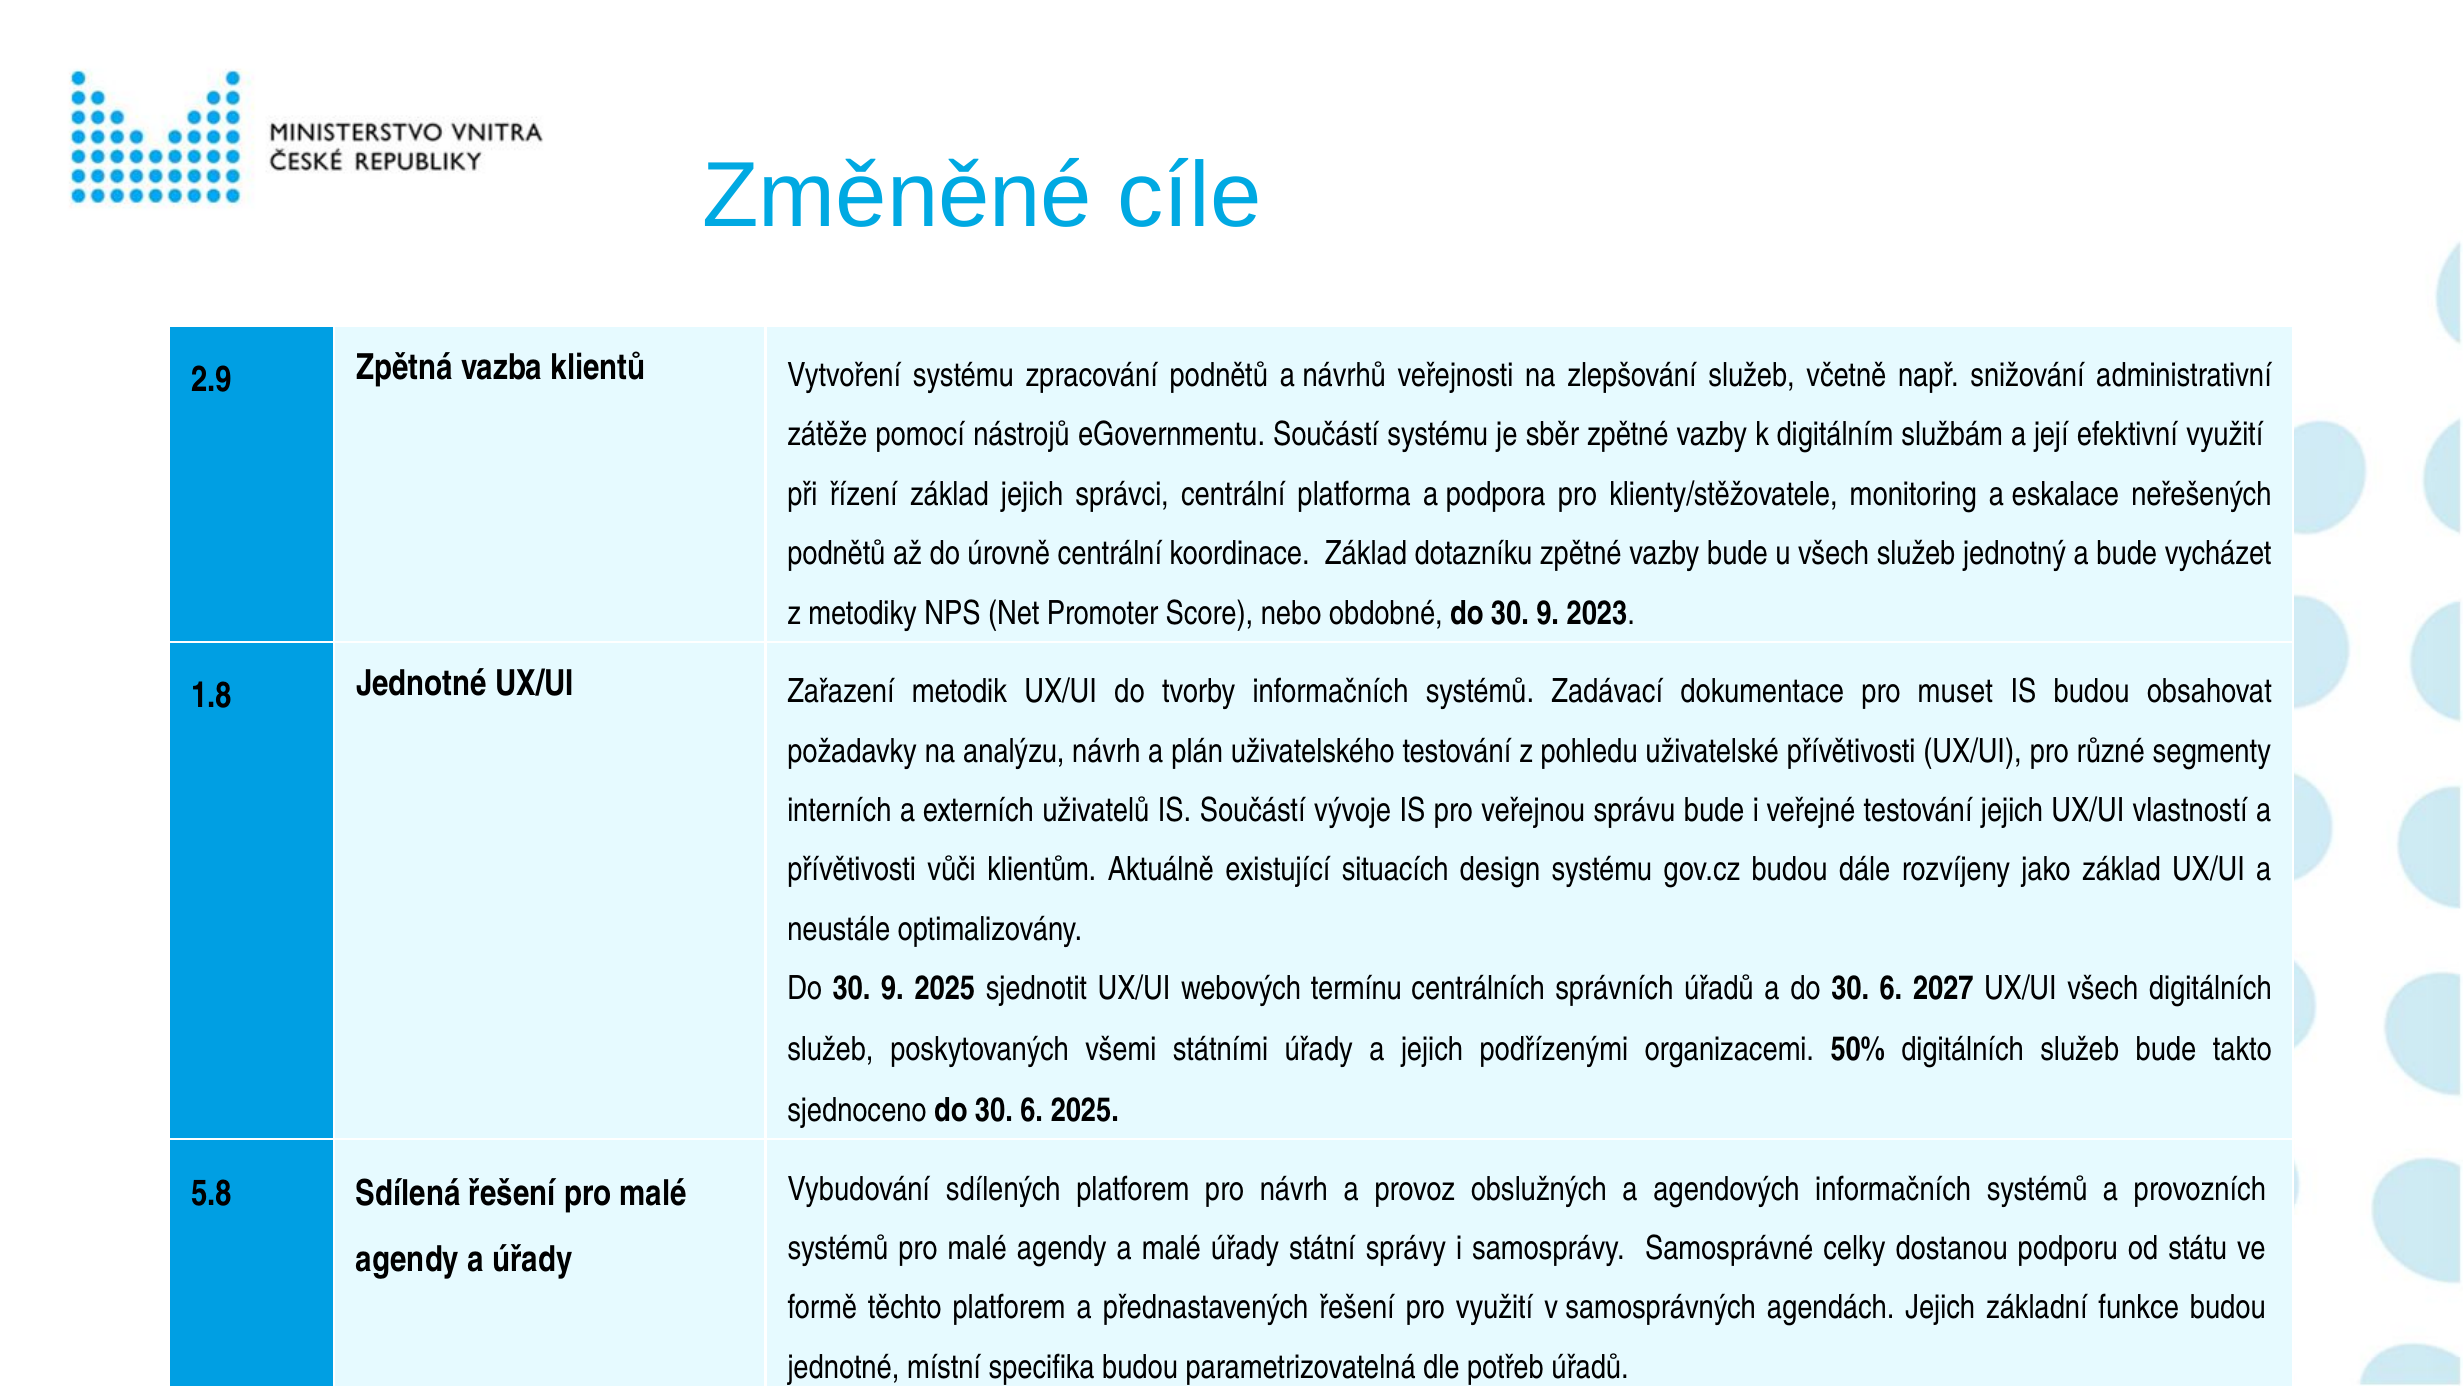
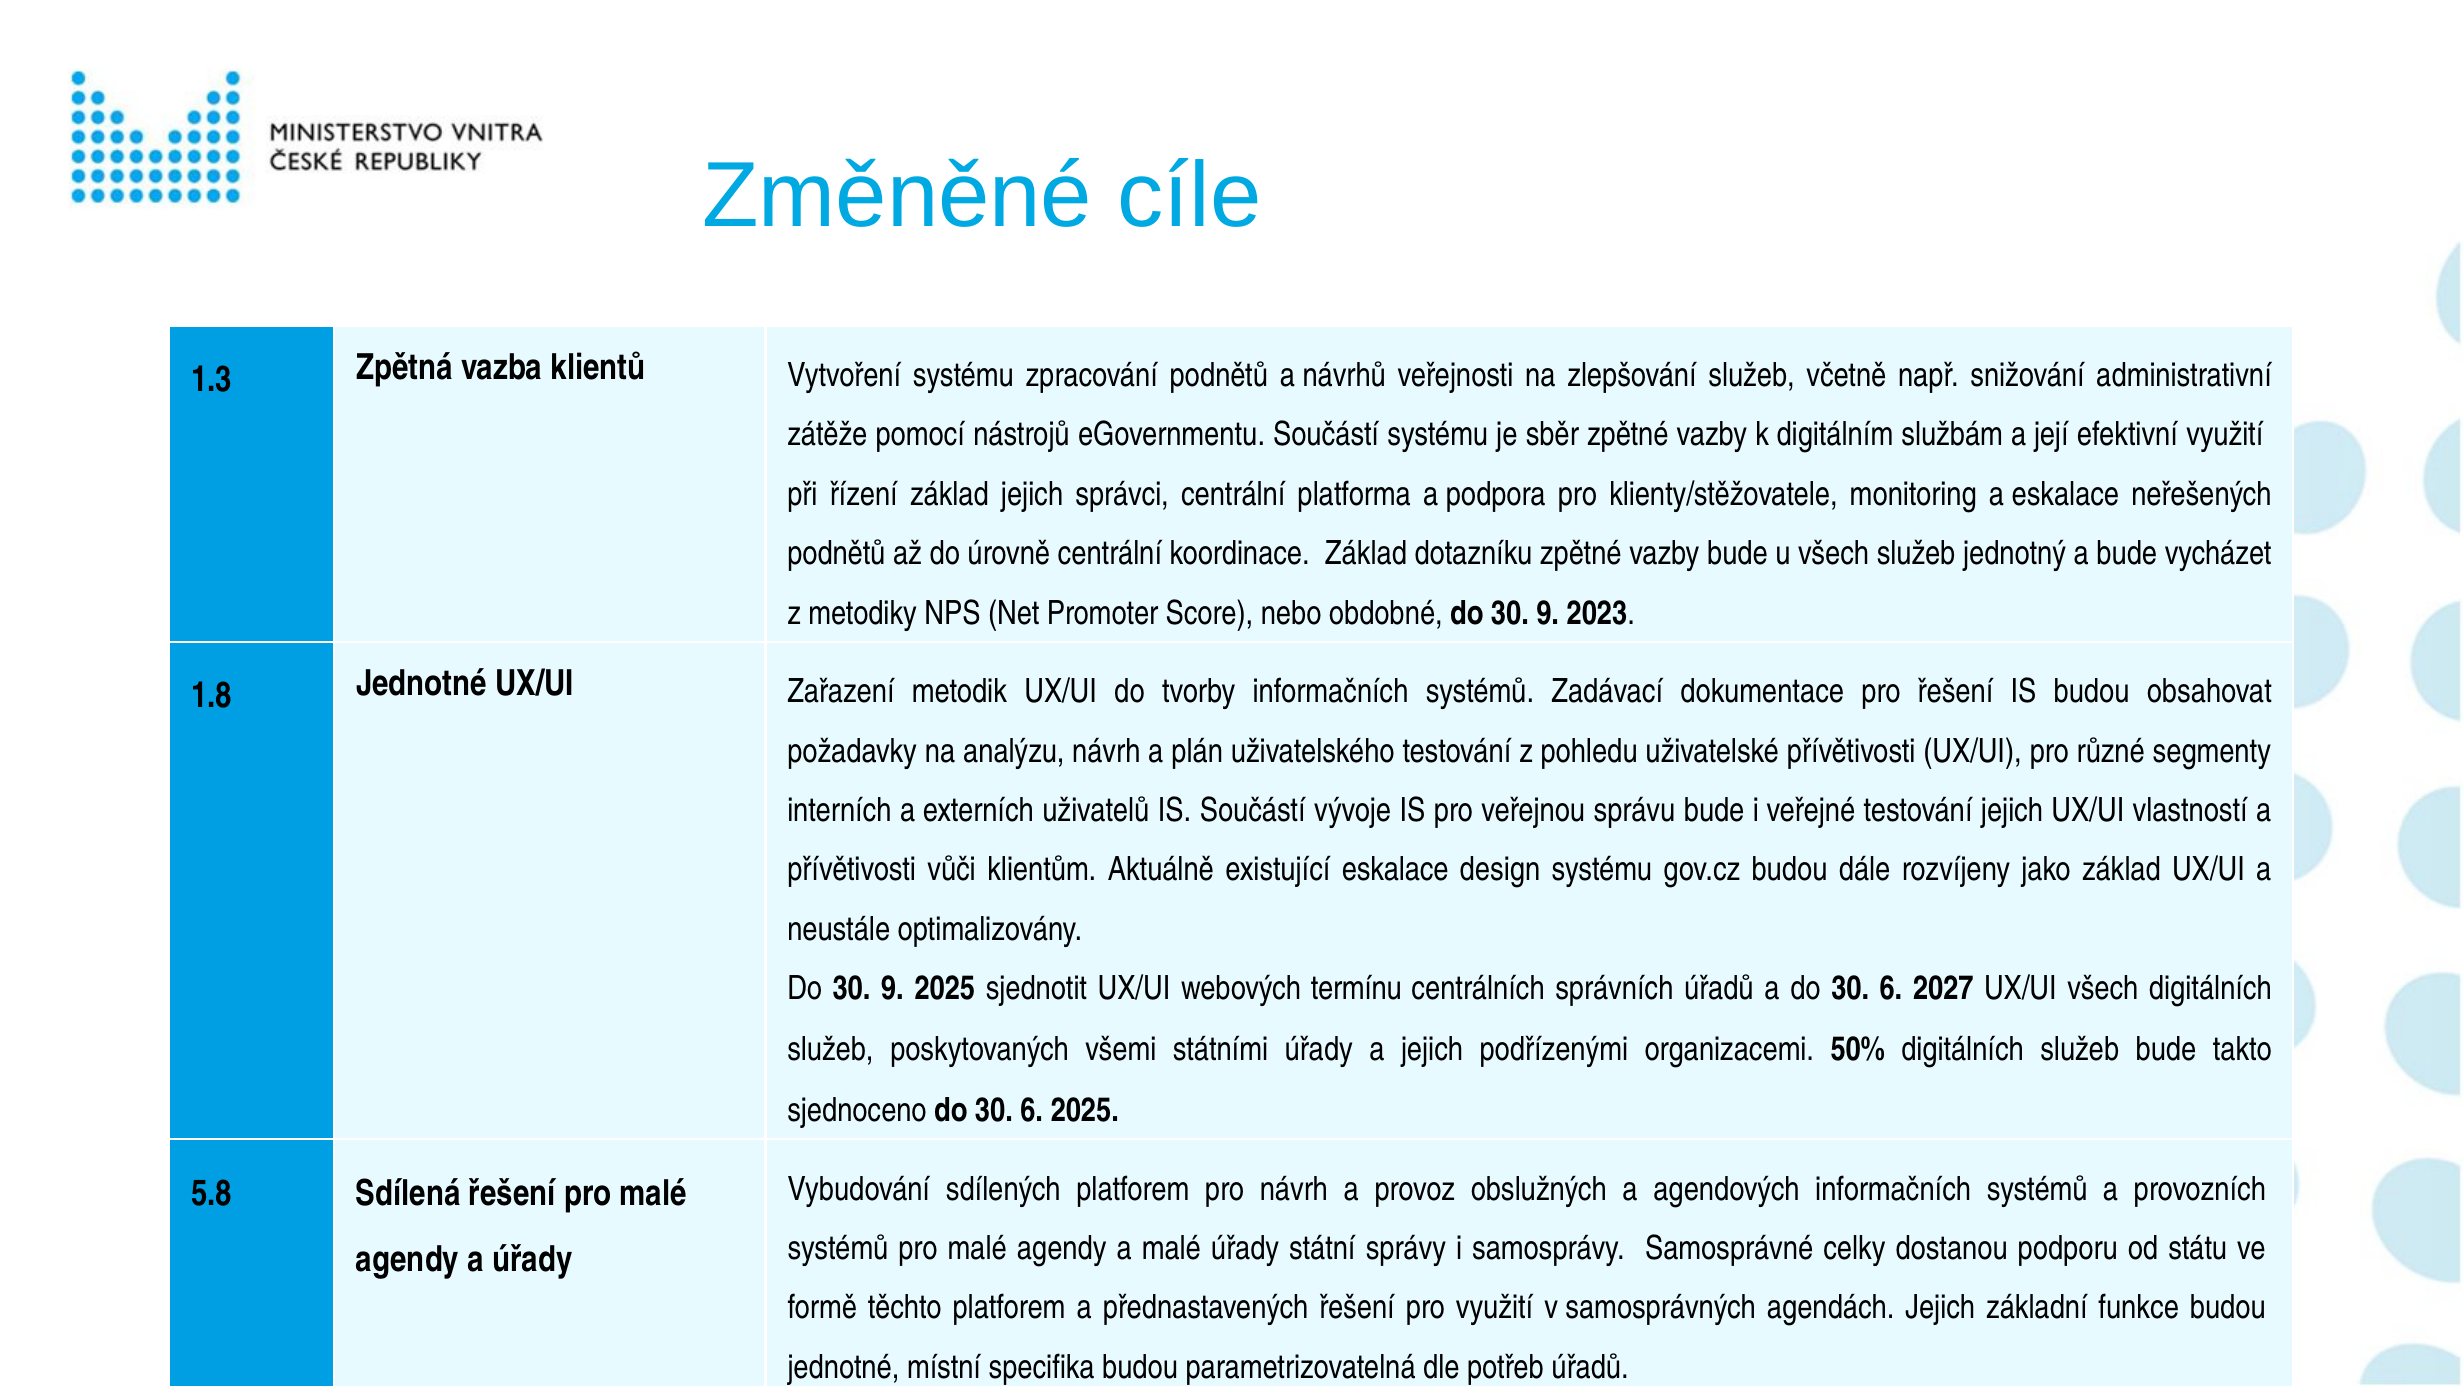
2.9: 2.9 -> 1.3
pro muset: muset -> řešení
existující situacích: situacích -> eskalace
